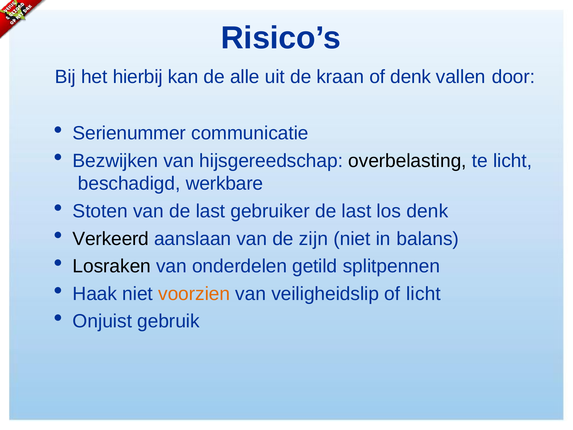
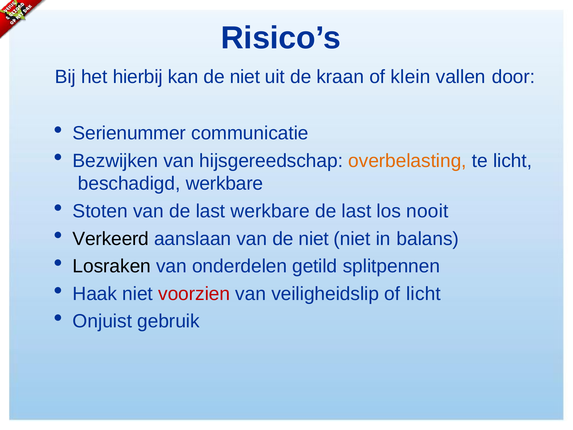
kan de alle: alle -> niet
of denk: denk -> klein
overbelasting colour: black -> orange
last gebruiker: gebruiker -> werkbare
los denk: denk -> nooit
van de zijn: zijn -> niet
voorzien colour: orange -> red
